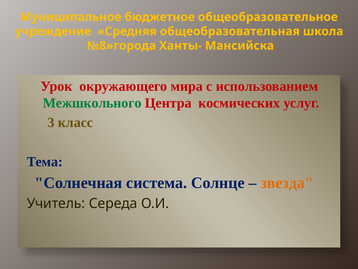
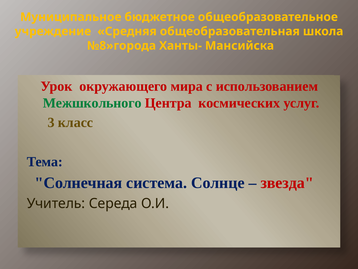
звезда colour: orange -> red
